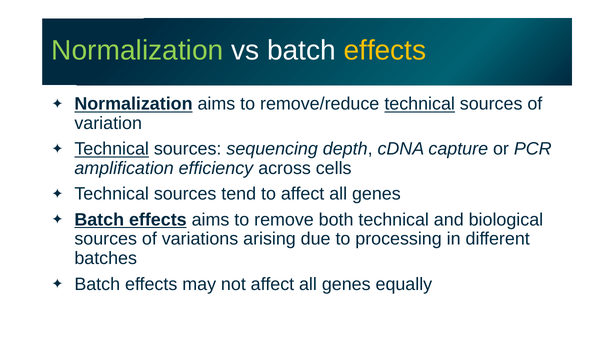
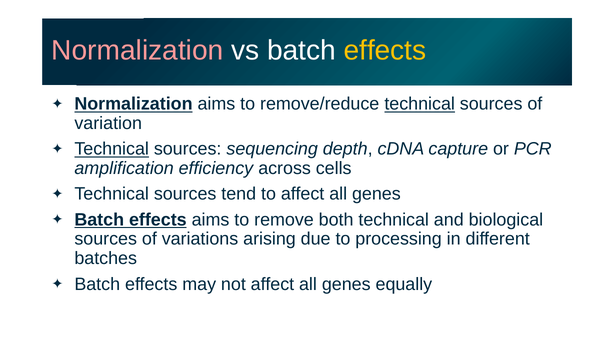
Normalization at (137, 50) colour: light green -> pink
